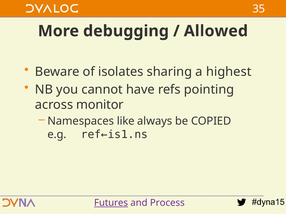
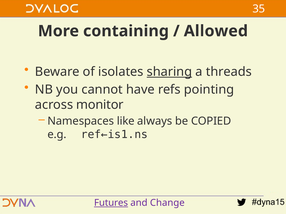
debugging: debugging -> containing
sharing underline: none -> present
highest: highest -> threads
Process: Process -> Change
